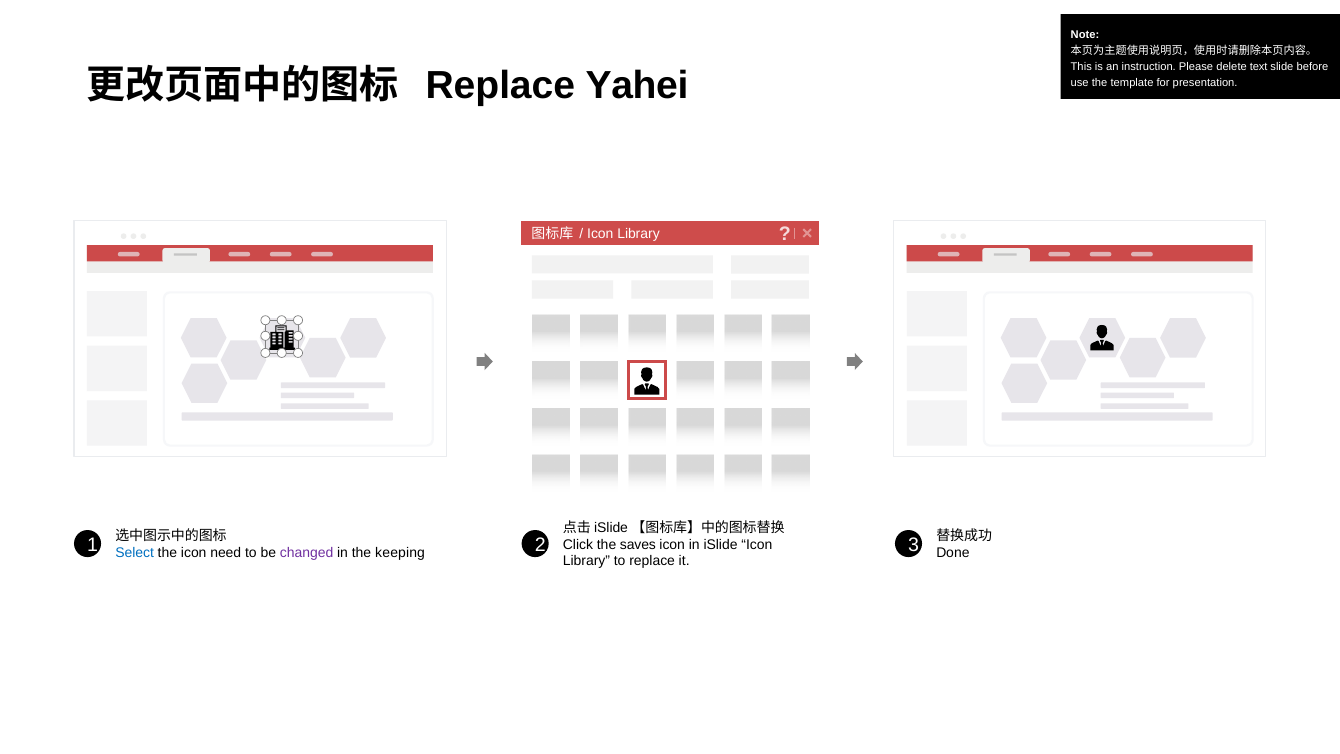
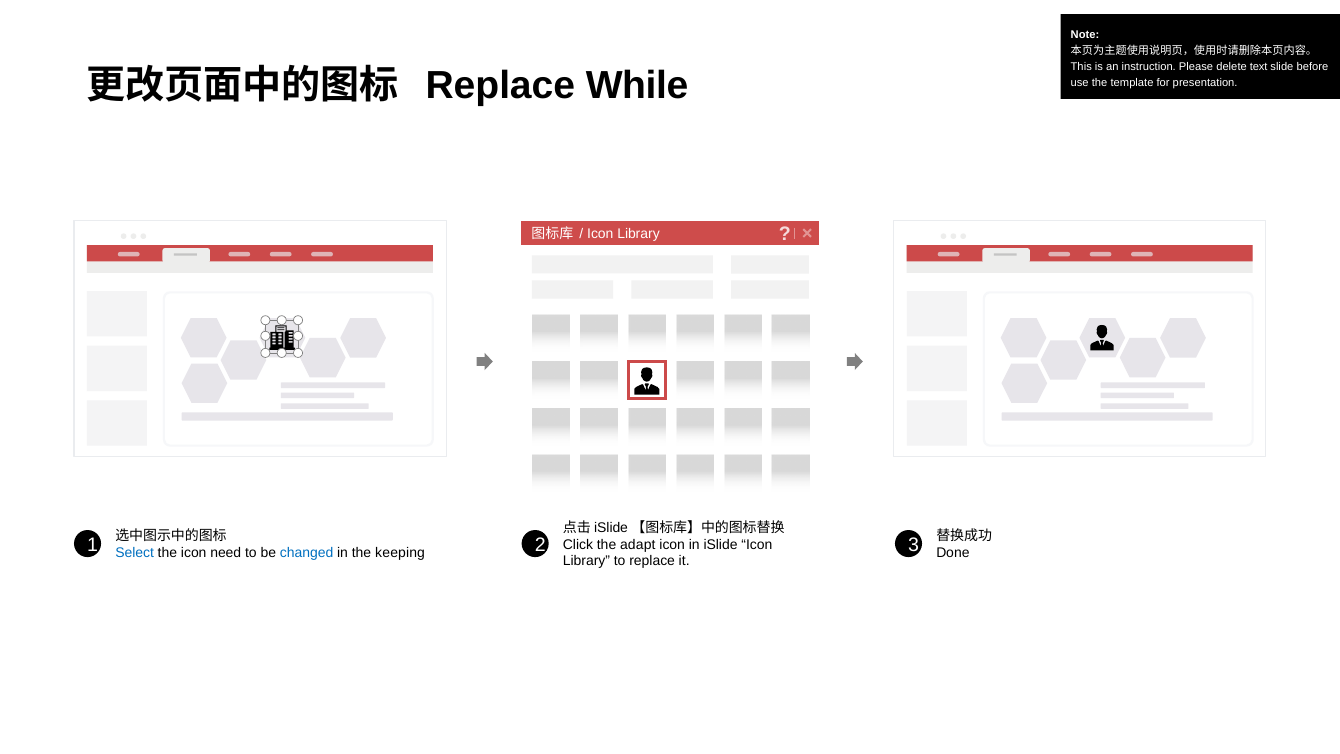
Yahei: Yahei -> While
saves: saves -> adapt
changed colour: purple -> blue
